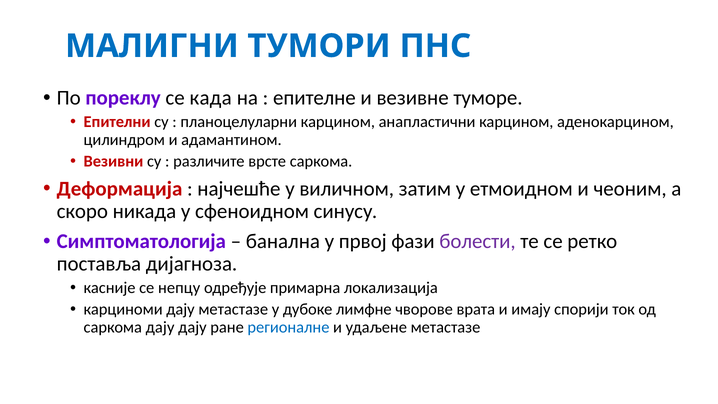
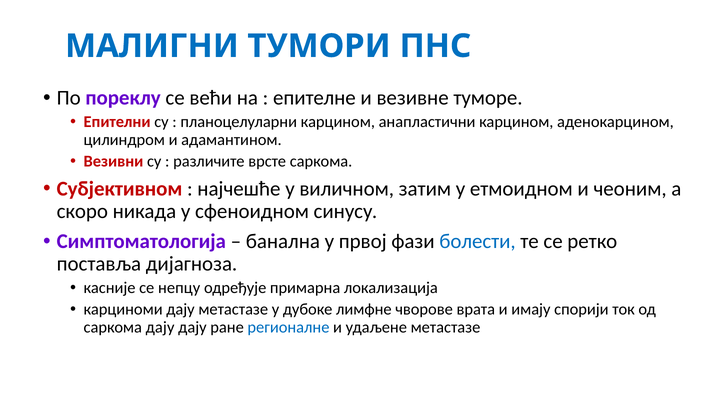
када: када -> већи
Деформација: Деформација -> Субјективном
болести colour: purple -> blue
